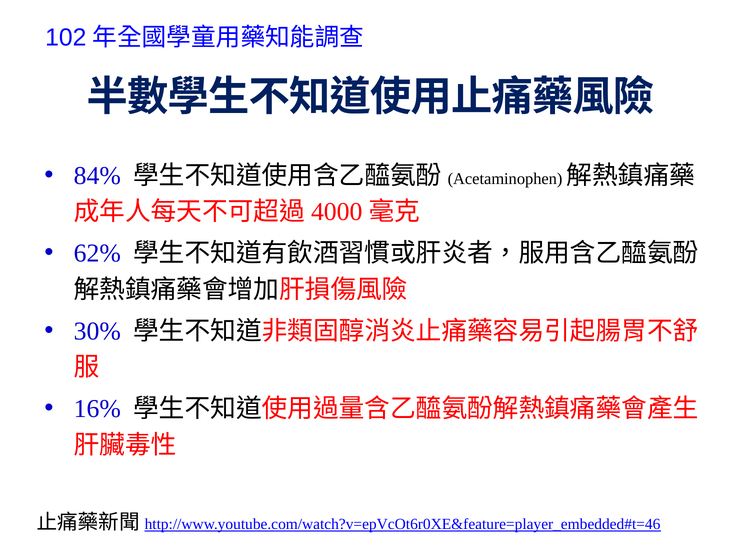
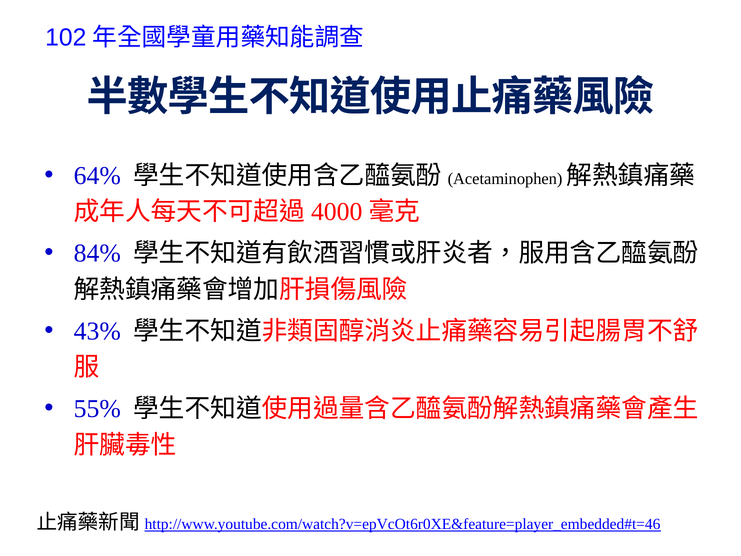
84%: 84% -> 64%
62%: 62% -> 84%
30%: 30% -> 43%
16%: 16% -> 55%
